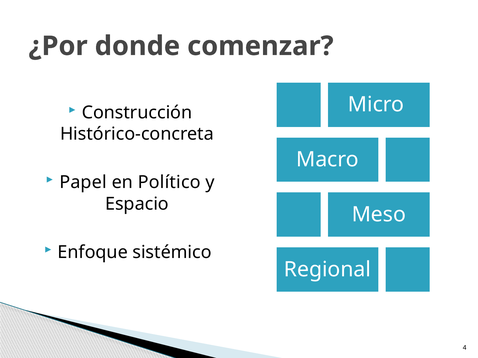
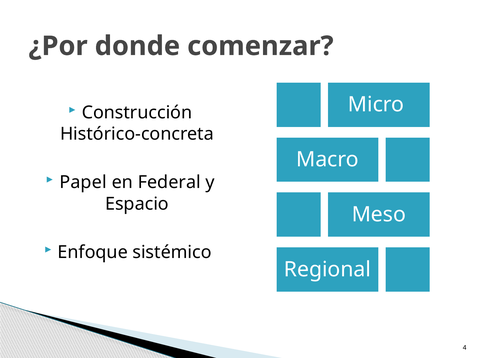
Político: Político -> Federal
